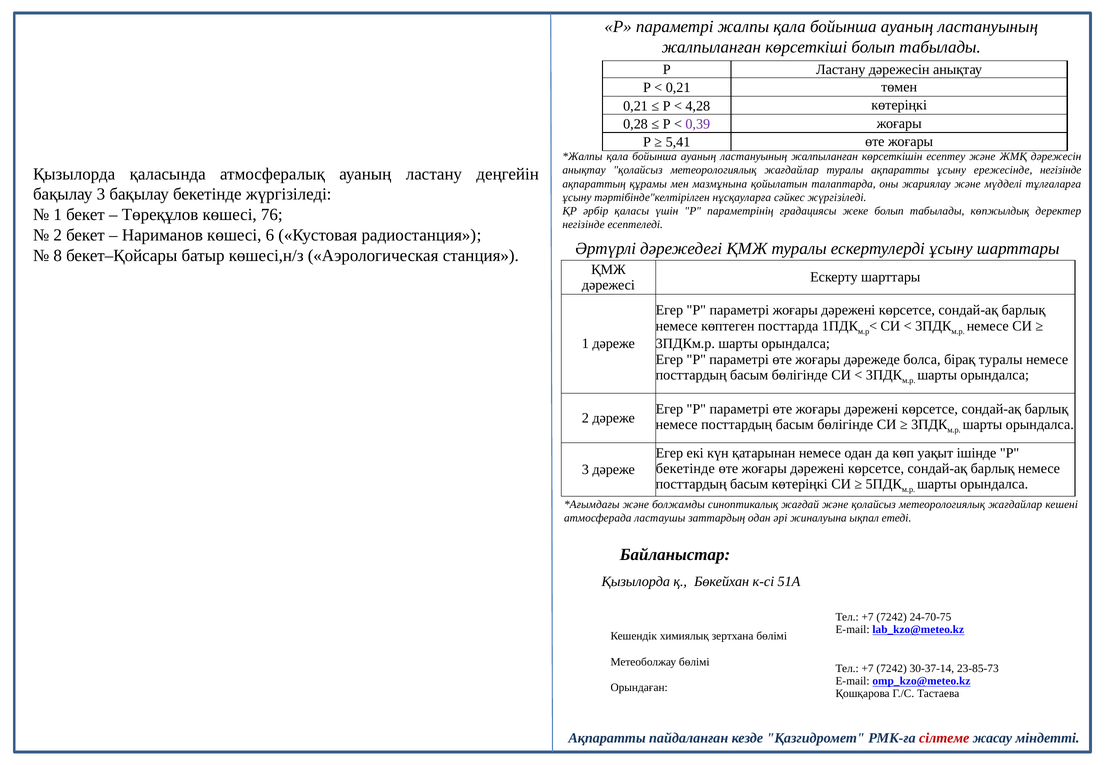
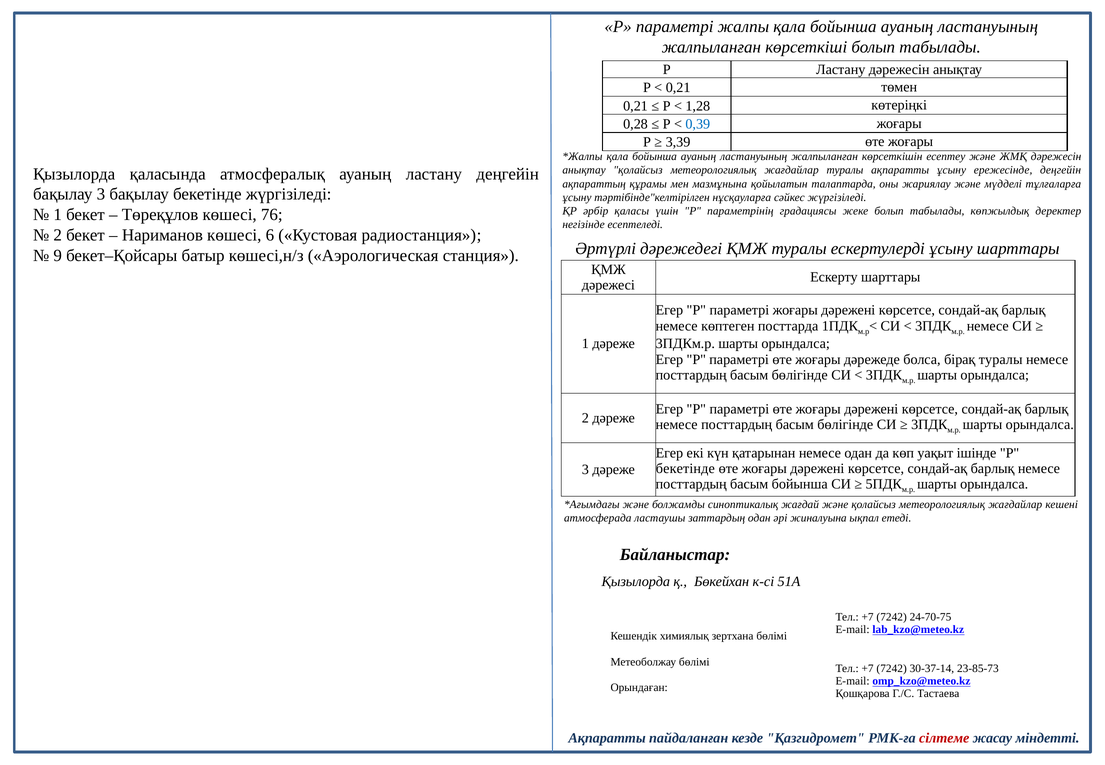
4,28: 4,28 -> 1,28
0,39 colour: purple -> blue
5,41: 5,41 -> 3,39
ережесінде негізінде: негізінде -> деңгейін
8: 8 -> 9
басым көтеріңкі: көтеріңкі -> бойынша
